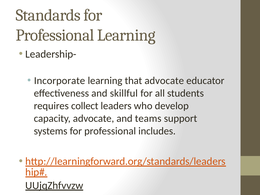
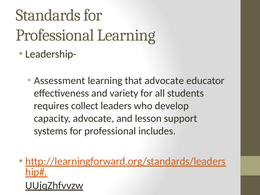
Incorporate: Incorporate -> Assessment
skillful: skillful -> variety
teams: teams -> lesson
